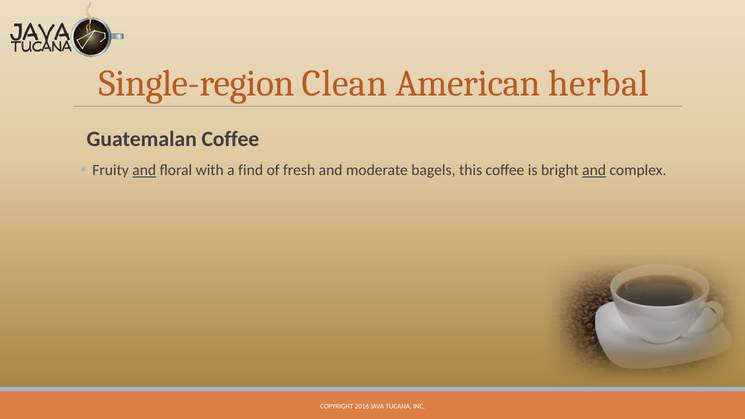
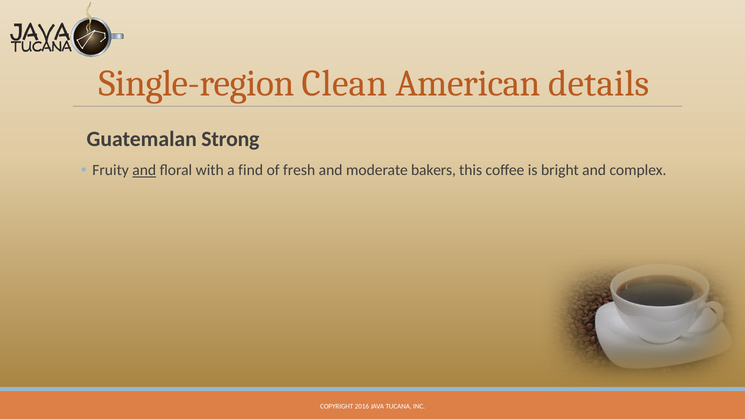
herbal: herbal -> details
Guatemalan Coffee: Coffee -> Strong
bagels: bagels -> bakers
and at (594, 170) underline: present -> none
